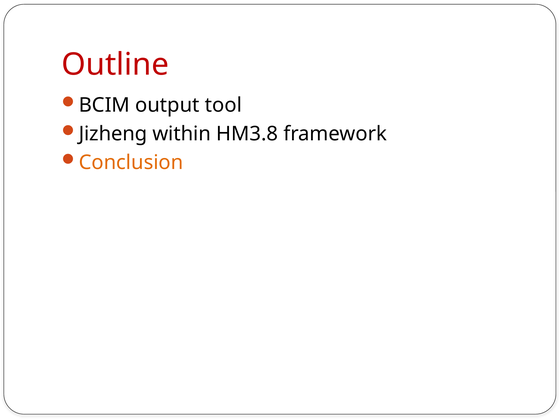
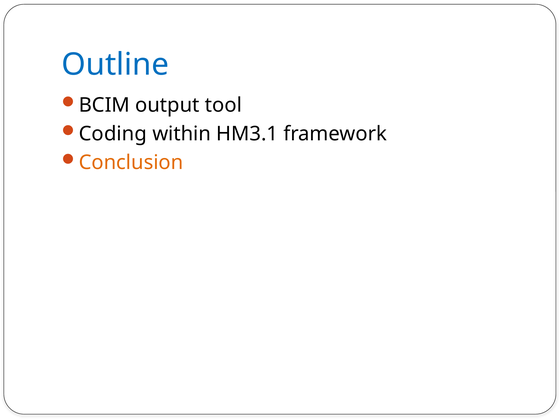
Outline colour: red -> blue
Jizheng: Jizheng -> Coding
HM3.8: HM3.8 -> HM3.1
